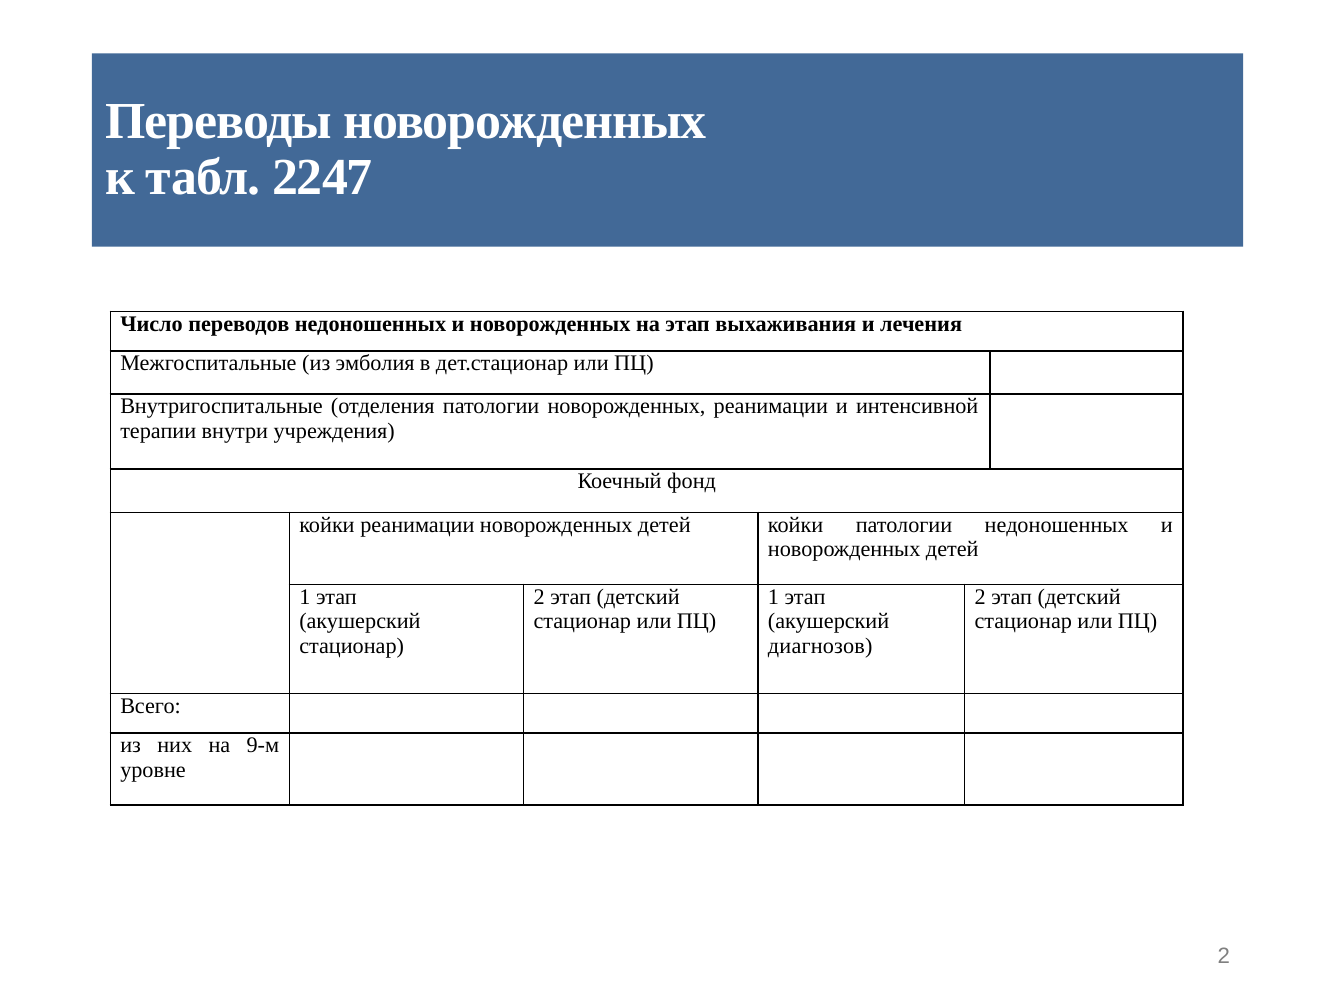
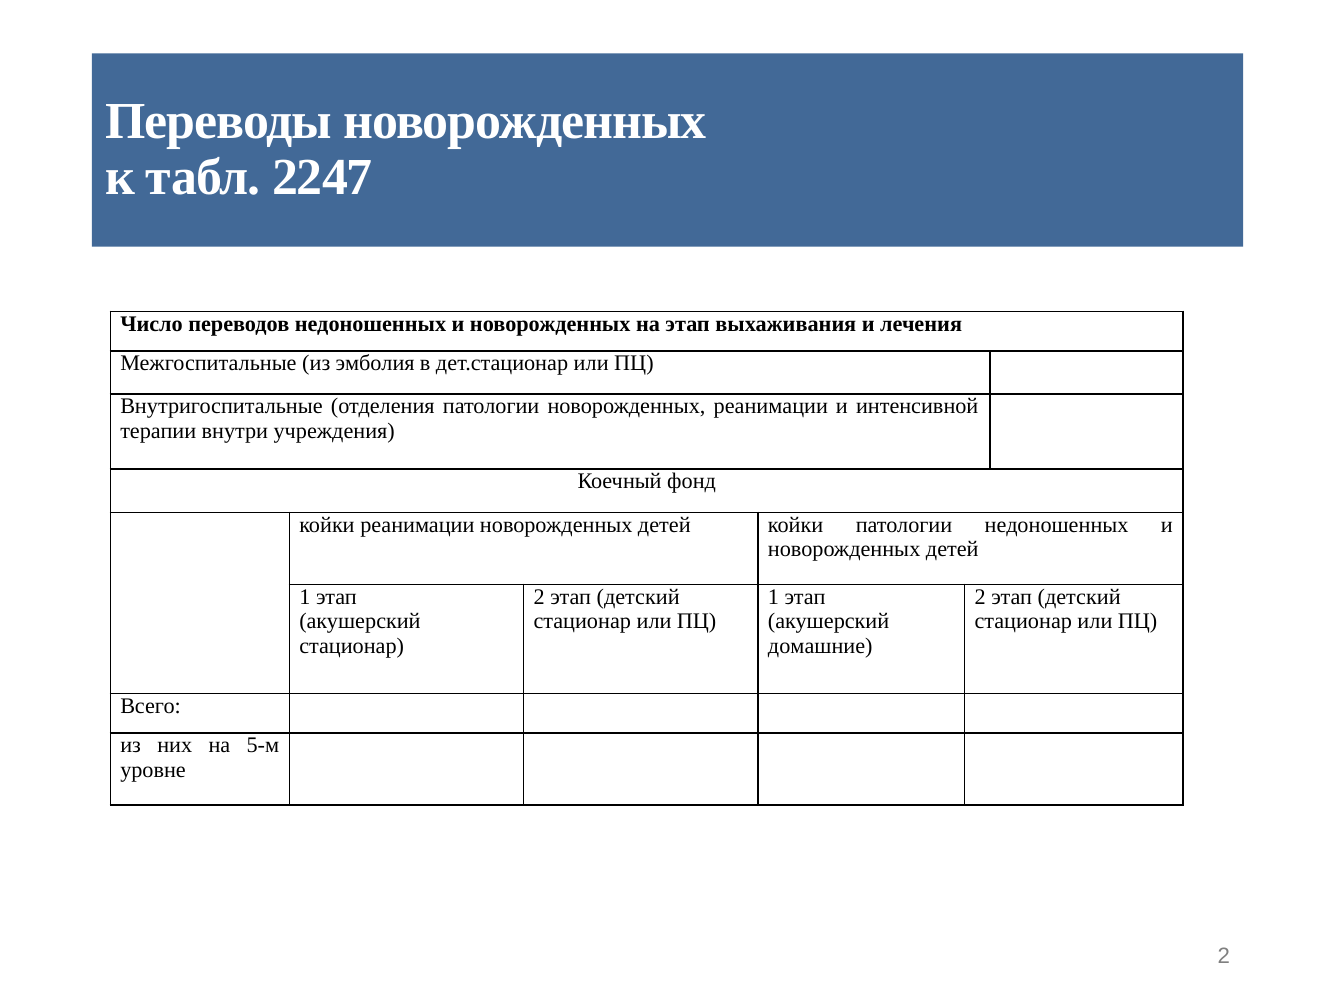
диагнозов: диагнозов -> домашние
9-м: 9-м -> 5-м
